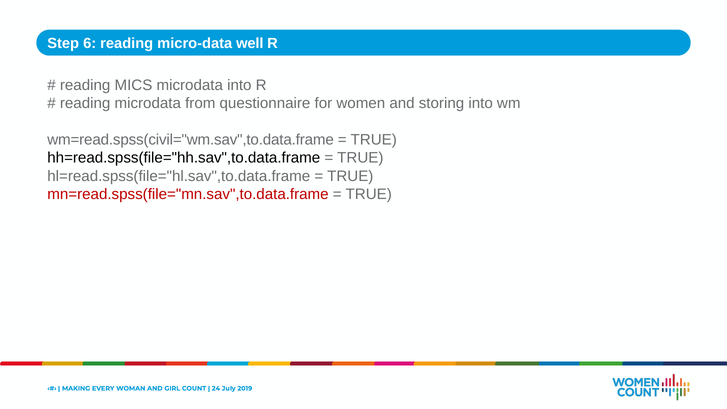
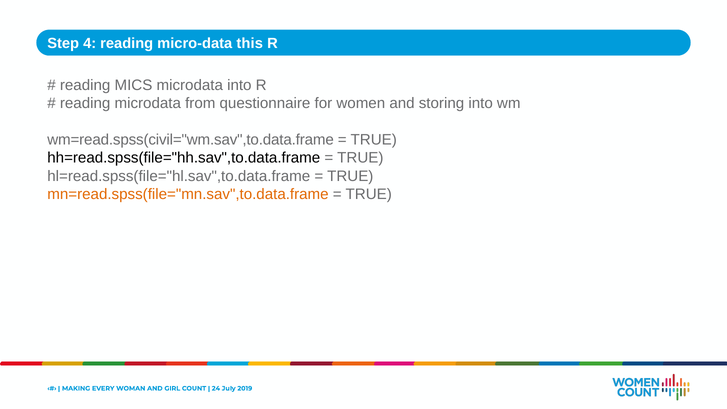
6: 6 -> 4
well: well -> this
mn=read.spss(file="mn.sav",to.data.frame colour: red -> orange
